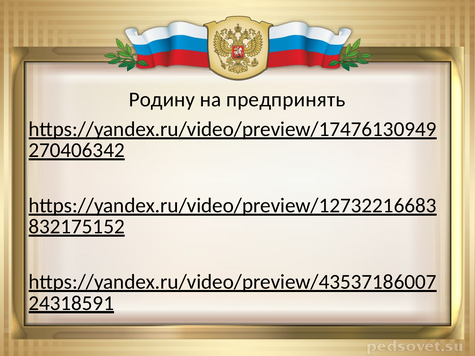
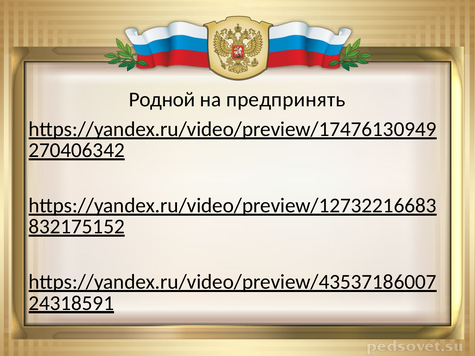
Родину: Родину -> Родной
